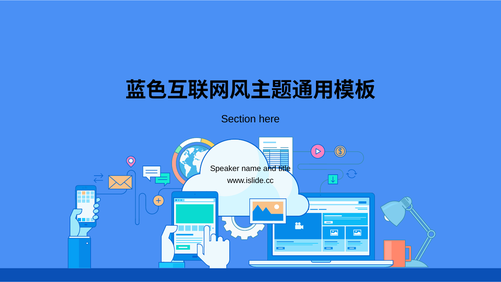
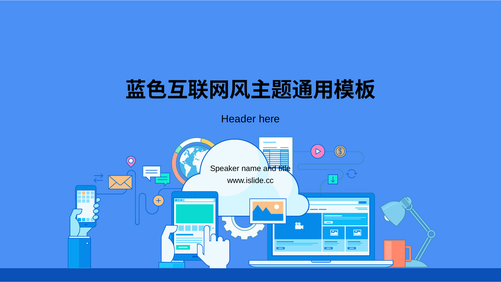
Section: Section -> Header
